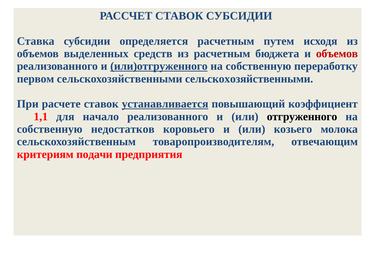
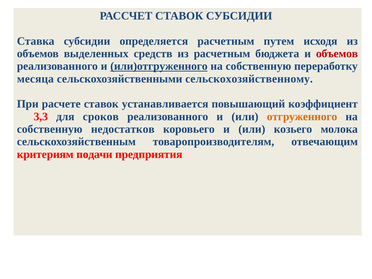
первом: первом -> месяца
сельскохозяйственными сельскохозяйственными: сельскохозяйственными -> сельскохозяйственному
устанавливается underline: present -> none
1,1: 1,1 -> 3,3
начало: начало -> сроков
отгруженного colour: black -> orange
